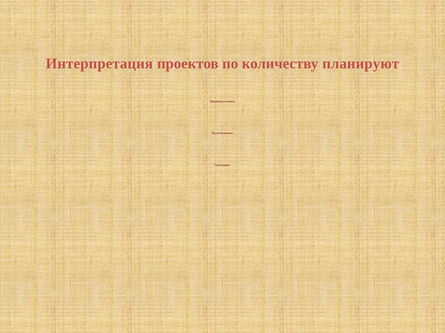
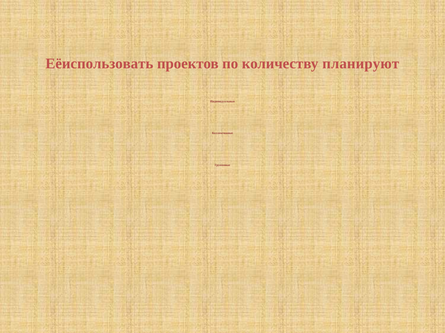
Интерпретация: Интерпретация -> Еёиспользовать
